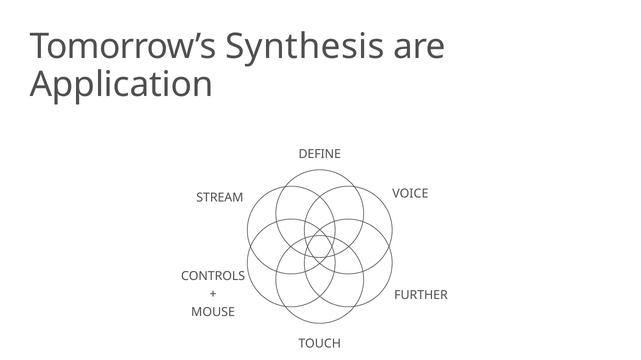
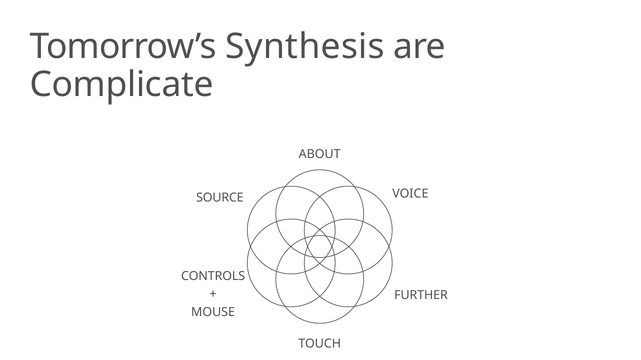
Application: Application -> Complicate
DEFINE: DEFINE -> ABOUT
STREAM: STREAM -> SOURCE
